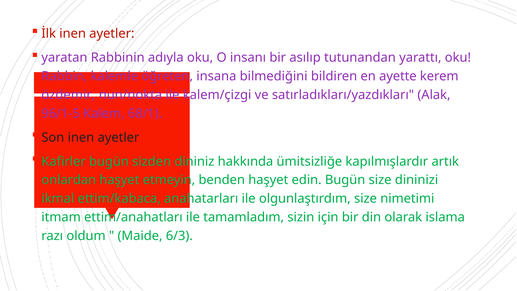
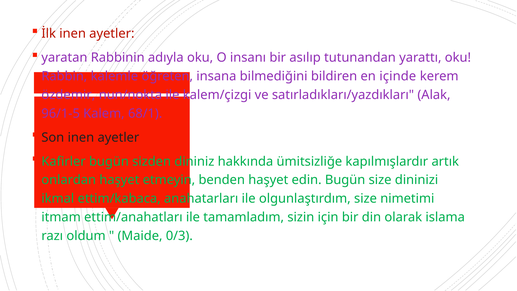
ayette: ayette -> içinde
6/3: 6/3 -> 0/3
